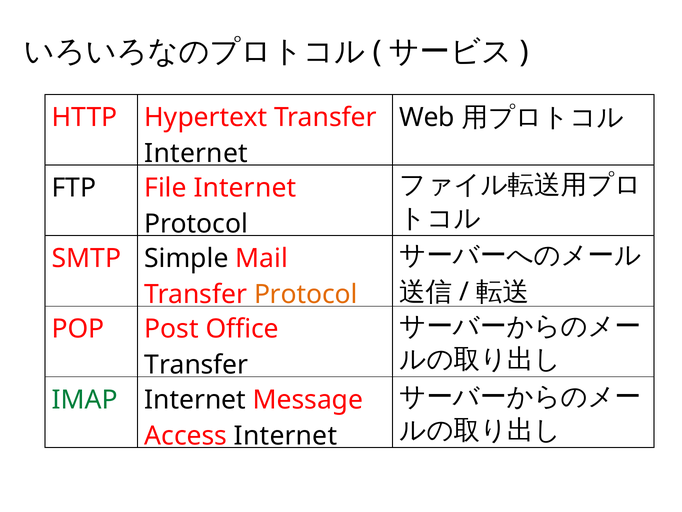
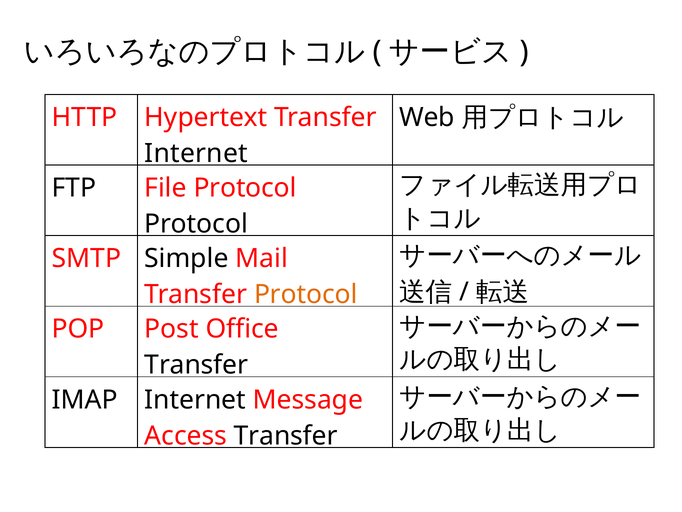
File Internet: Internet -> Protocol
IMAP colour: green -> black
Access Internet: Internet -> Transfer
